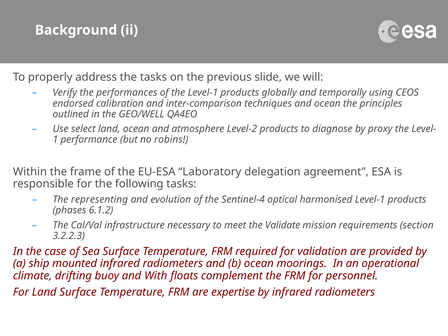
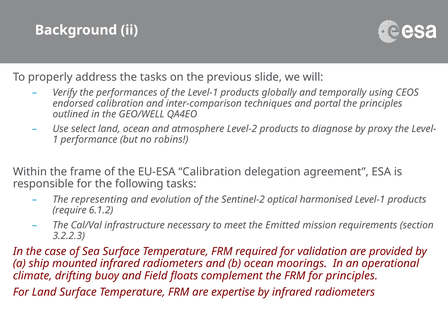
and ocean: ocean -> portal
EU-ESA Laboratory: Laboratory -> Calibration
Sentinel-4: Sentinel-4 -> Sentinel-2
phases: phases -> require
Validate: Validate -> Emitted
With: With -> Field
for personnel: personnel -> principles
